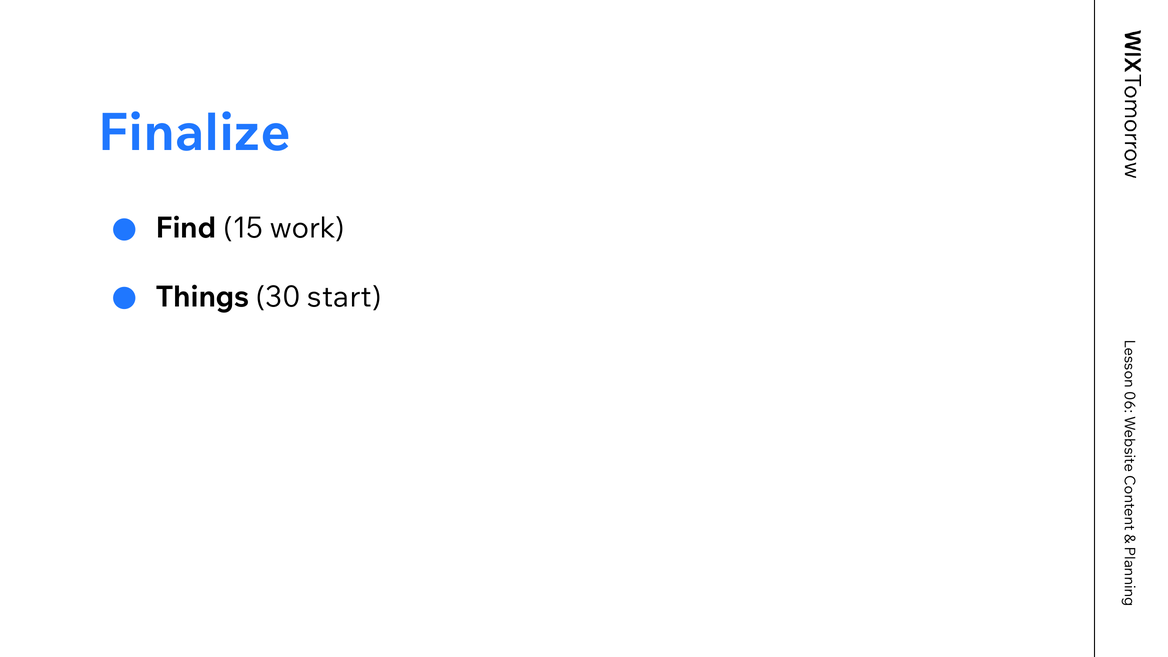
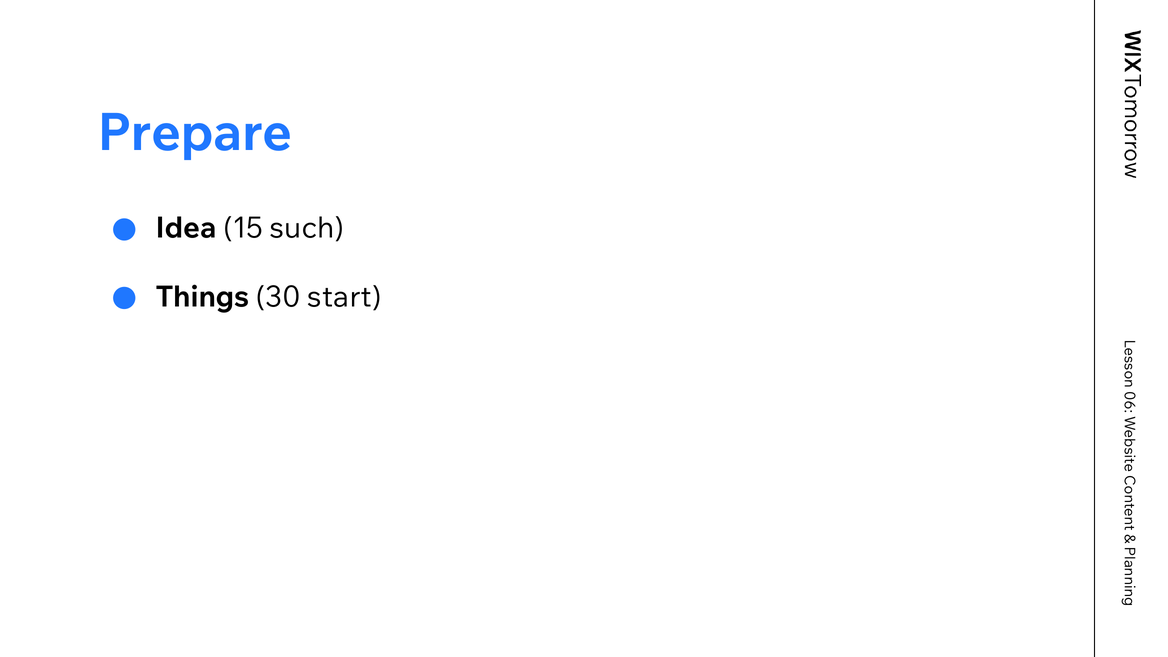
Finalize: Finalize -> Prepare
Find: Find -> Idea
work: work -> such
